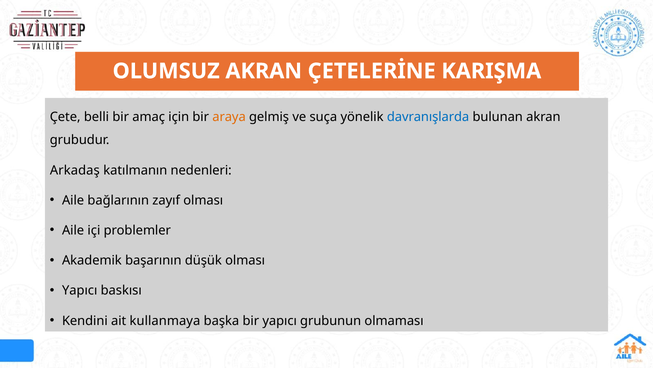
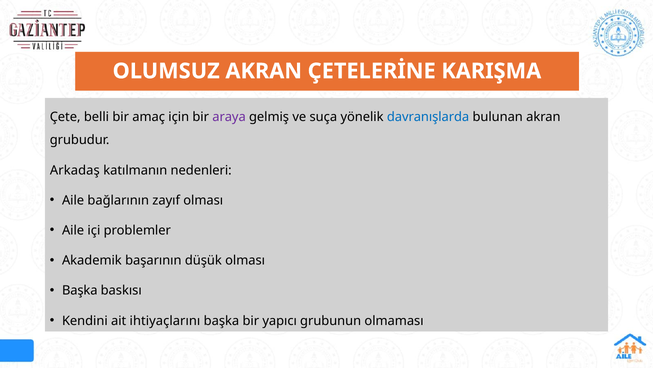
araya colour: orange -> purple
Yapıcı at (80, 290): Yapıcı -> Başka
kullanmaya: kullanmaya -> ihtiyaçlarını
